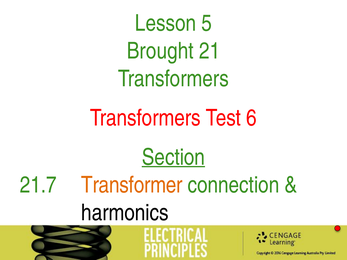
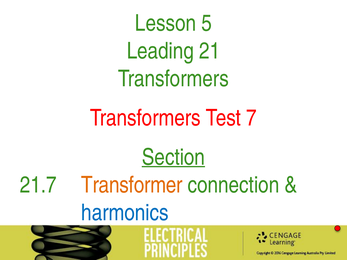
Brought: Brought -> Leading
6: 6 -> 7
harmonics colour: black -> blue
